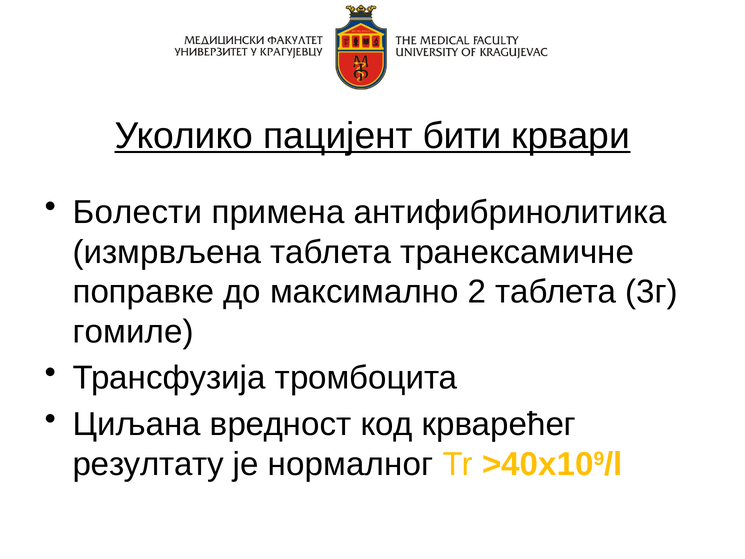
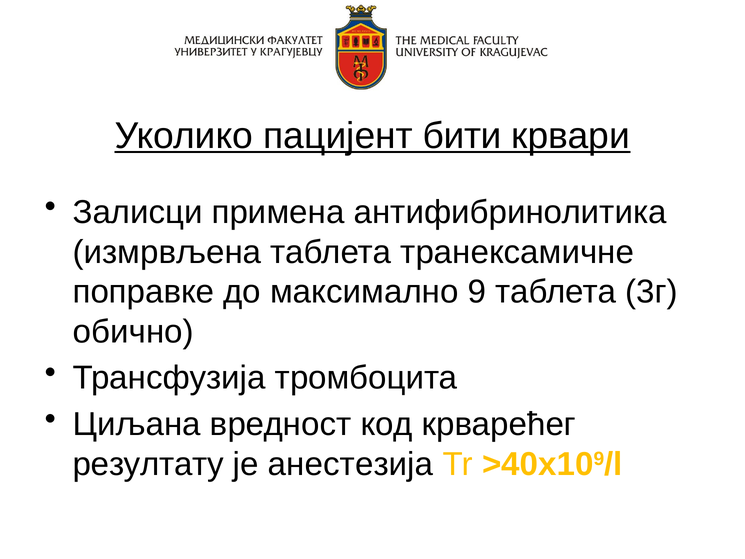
Болести: Болести -> Залисци
2: 2 -> 9
гомиле: гомиле -> обично
нормалног: нормалног -> анестезија
